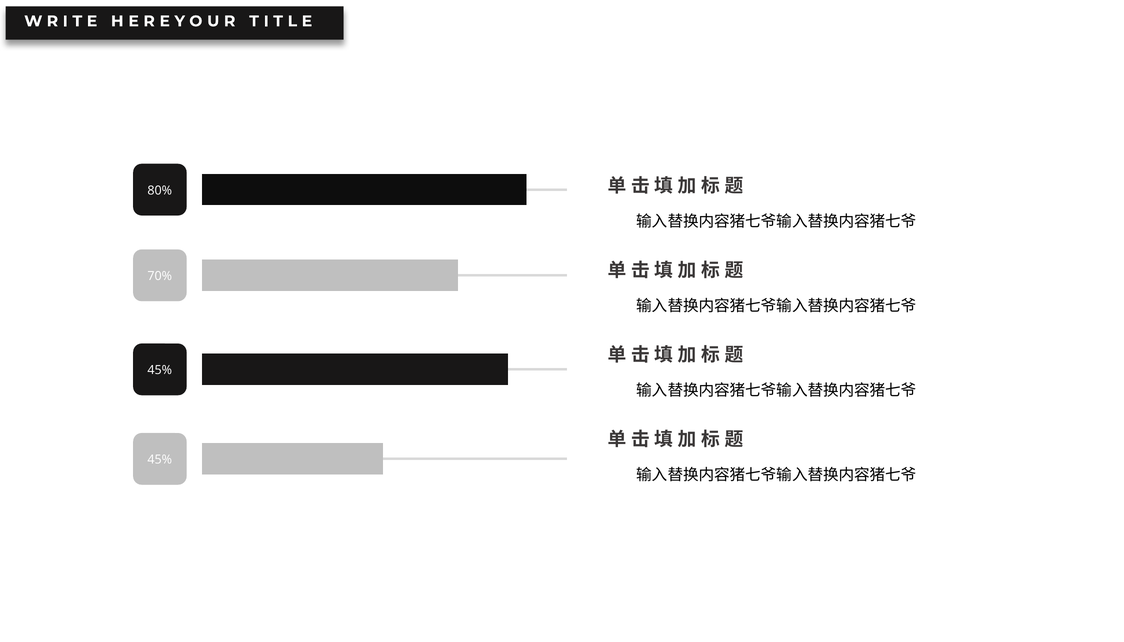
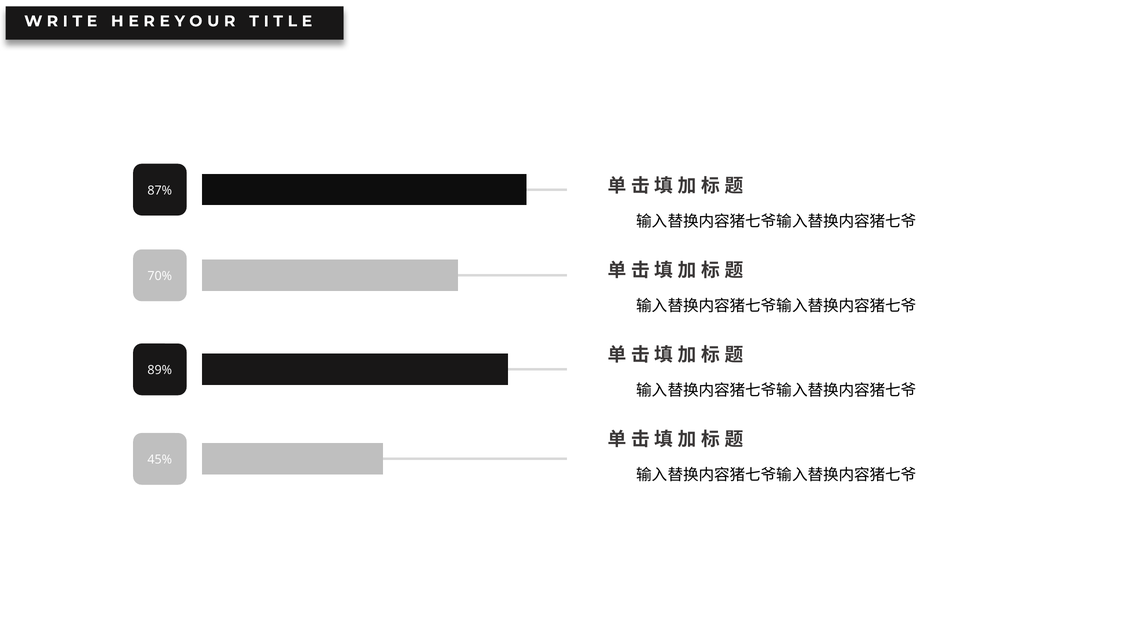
80%: 80% -> 87%
45% at (160, 370): 45% -> 89%
